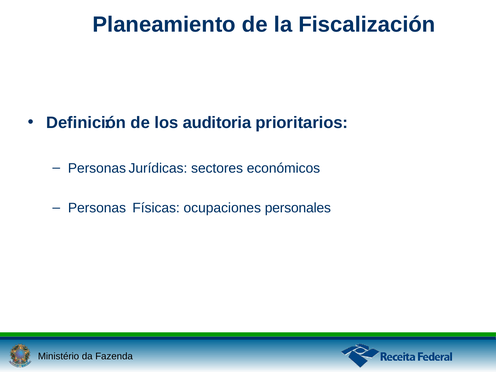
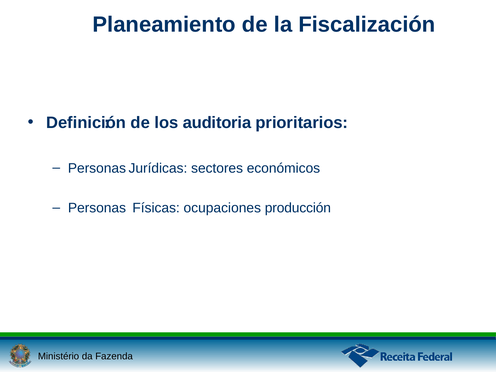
personales: personales -> producción
